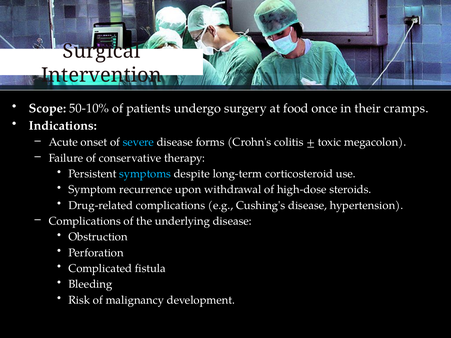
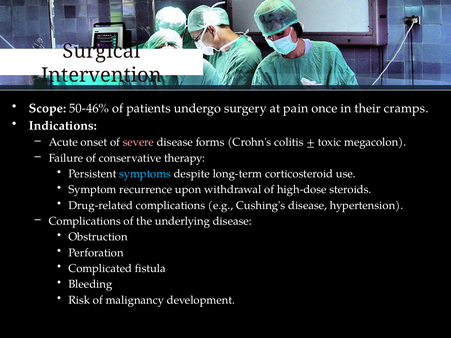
50-10%: 50-10% -> 50-46%
food: food -> pain
severe colour: light blue -> pink
